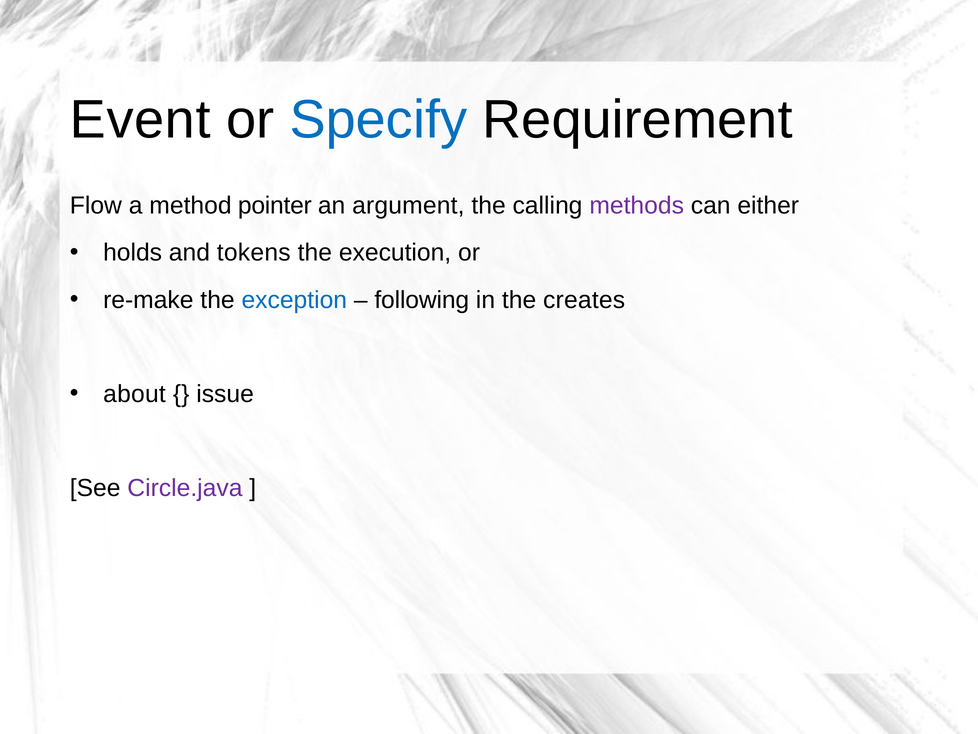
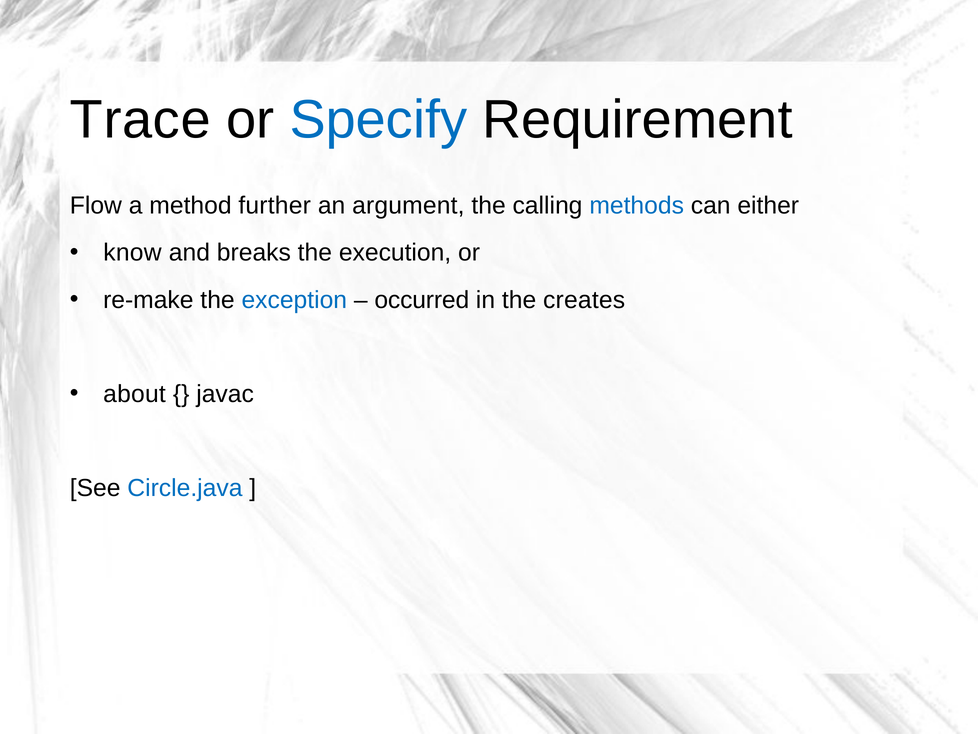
Event: Event -> Trace
pointer: pointer -> further
methods colour: purple -> blue
holds: holds -> know
tokens: tokens -> breaks
following: following -> occurred
issue: issue -> javac
Circle.java colour: purple -> blue
